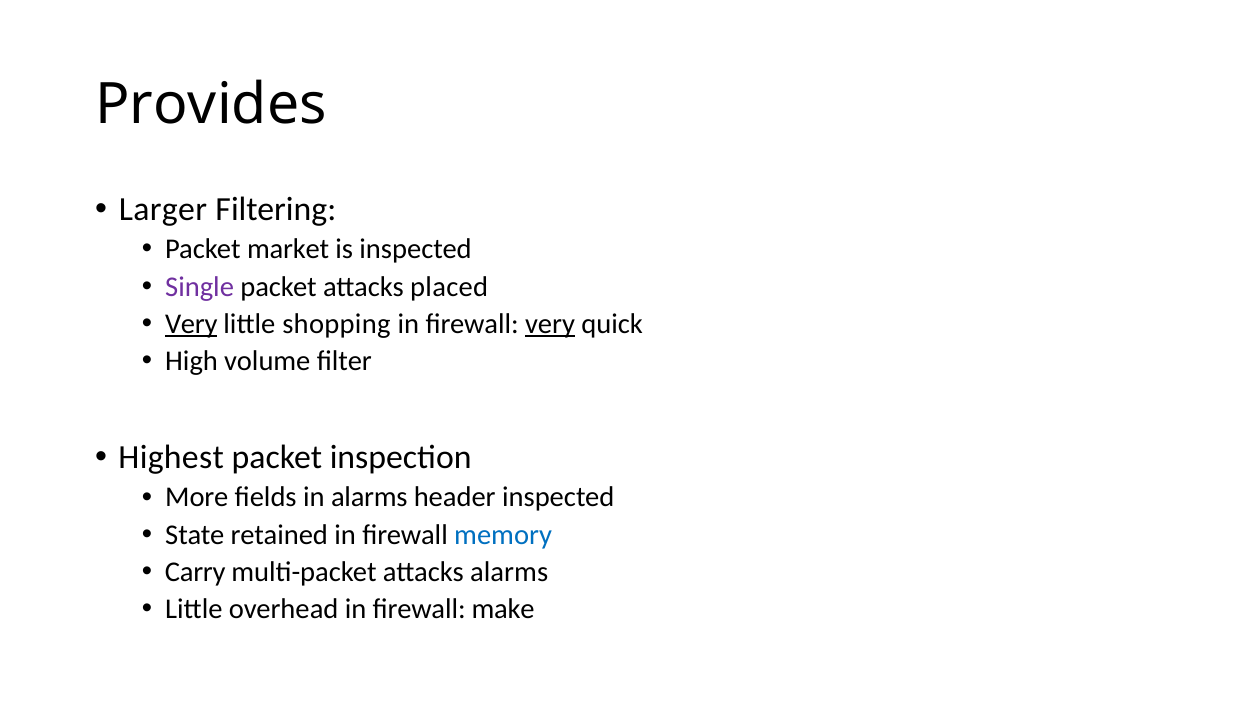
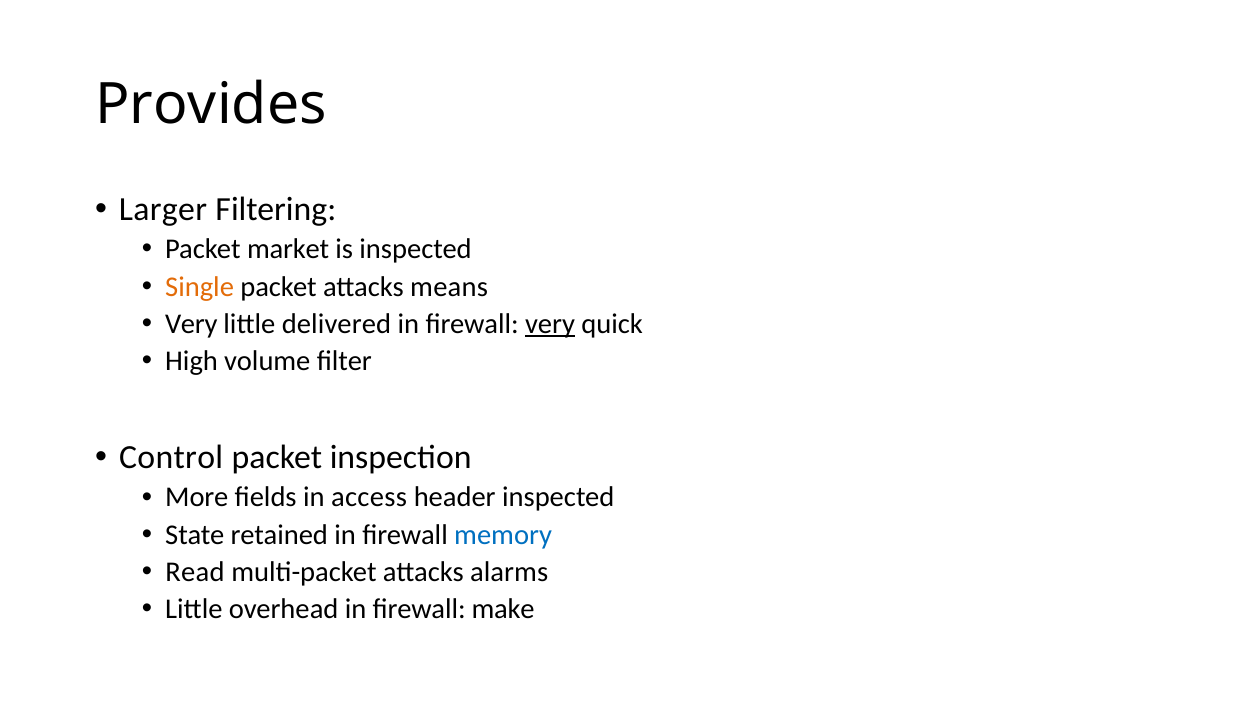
Single colour: purple -> orange
placed: placed -> means
Very at (191, 324) underline: present -> none
shopping: shopping -> delivered
Highest: Highest -> Control
in alarms: alarms -> access
Carry: Carry -> Read
